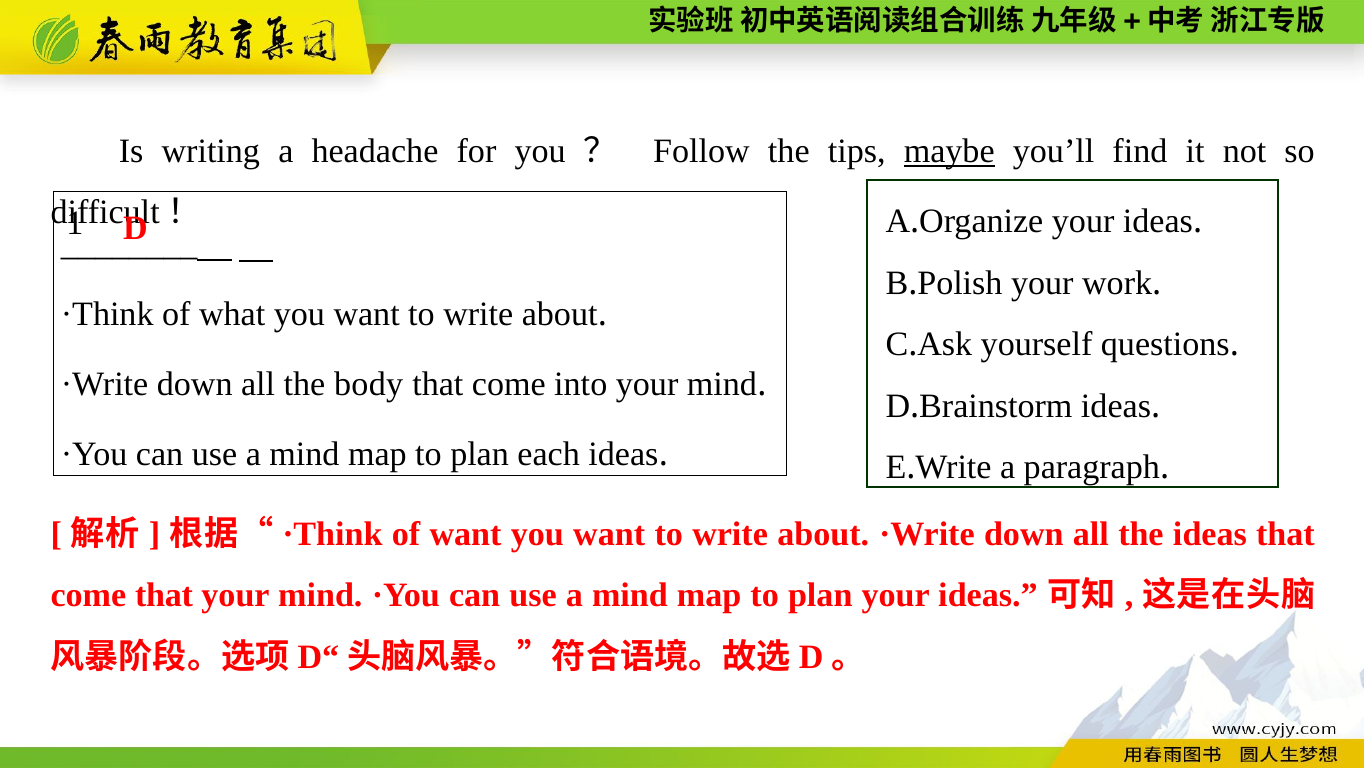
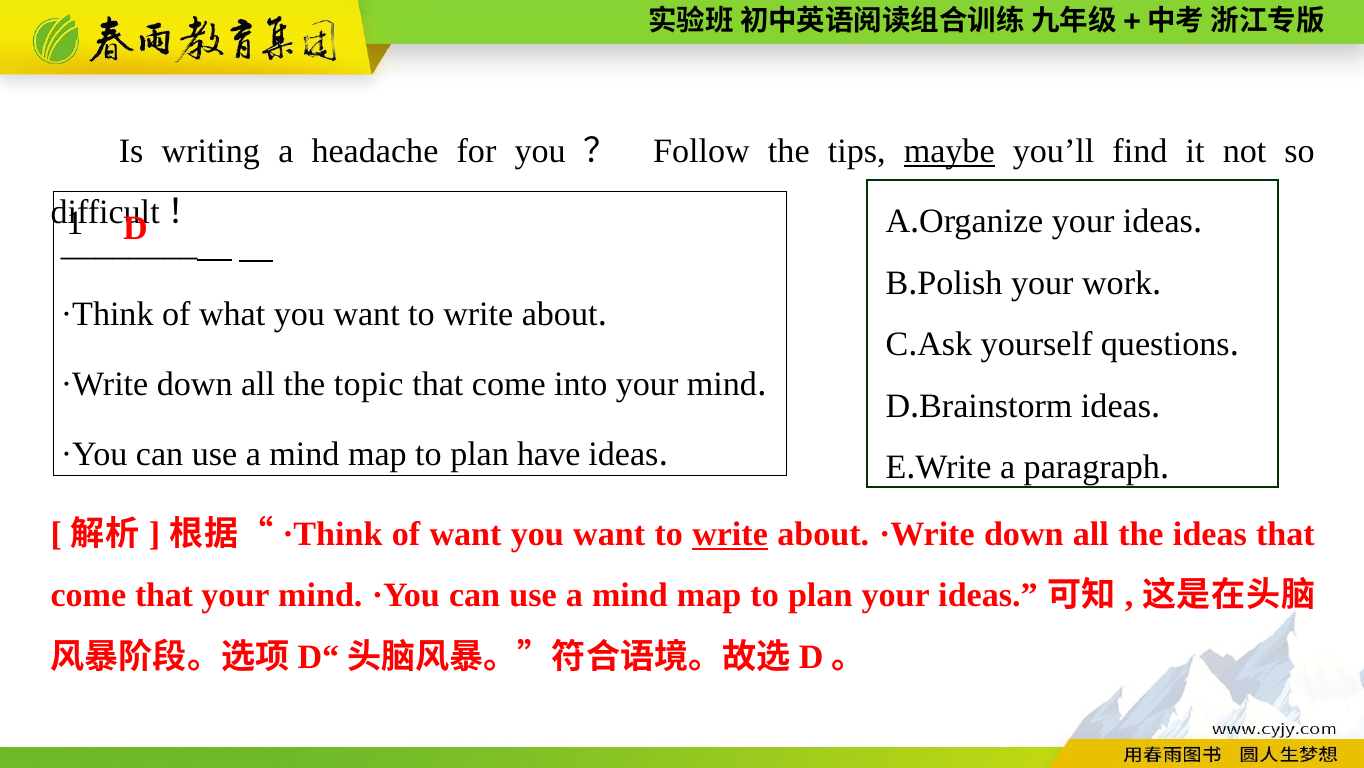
body: body -> topic
each: each -> have
write at (730, 534) underline: none -> present
